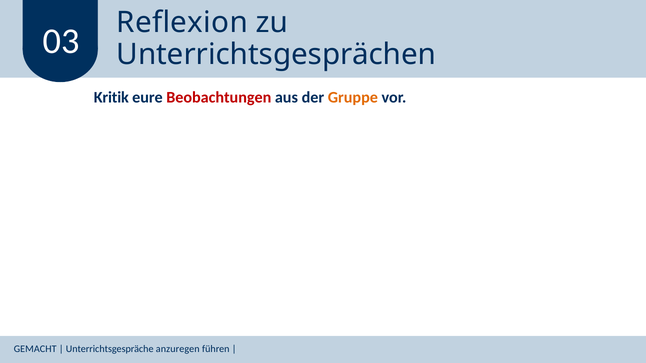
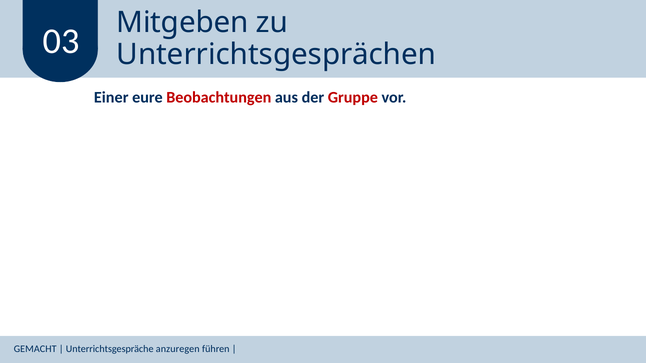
Reflexion: Reflexion -> Mitgeben
Kritik: Kritik -> Einer
Gruppe colour: orange -> red
